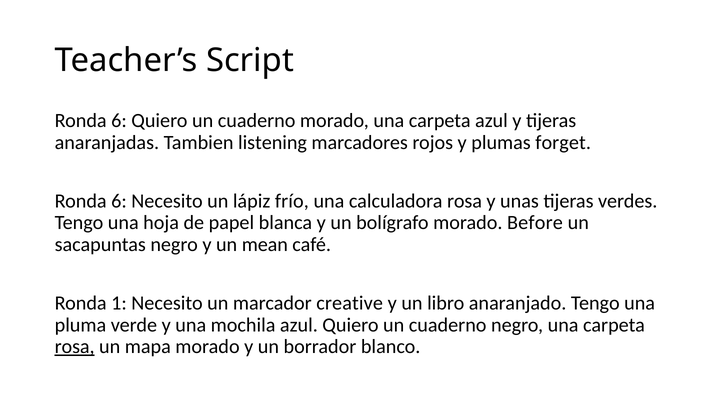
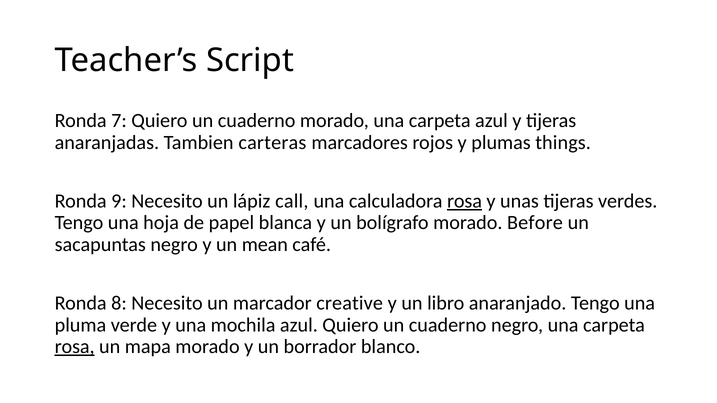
6 at (119, 121): 6 -> 7
listening: listening -> carteras
forget: forget -> things
6 at (119, 201): 6 -> 9
frío: frío -> call
rosa at (464, 201) underline: none -> present
1: 1 -> 8
